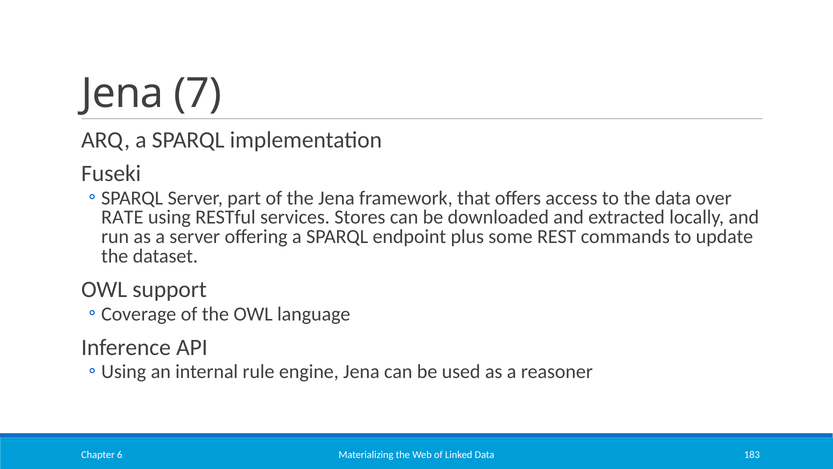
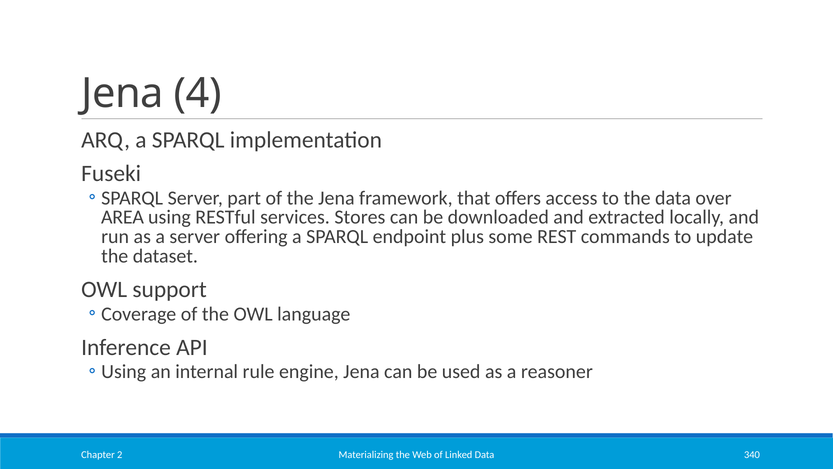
7: 7 -> 4
RATE: RATE -> AREA
183: 183 -> 340
6: 6 -> 2
